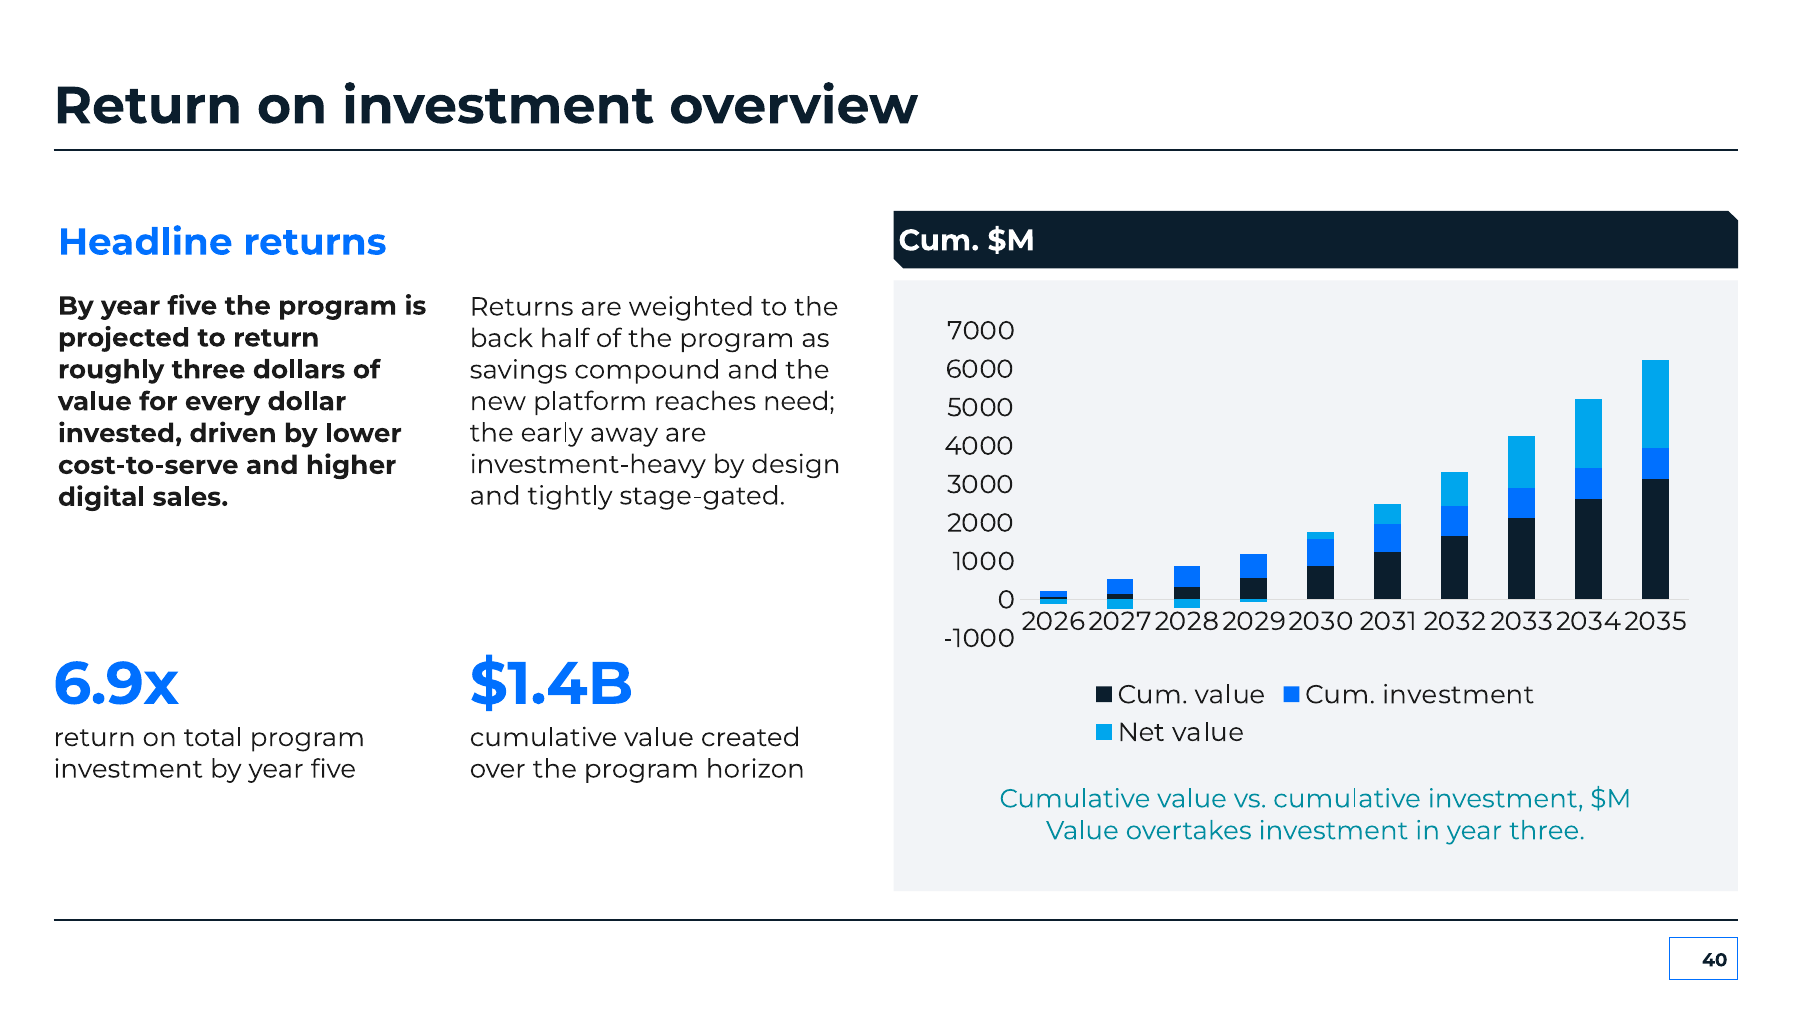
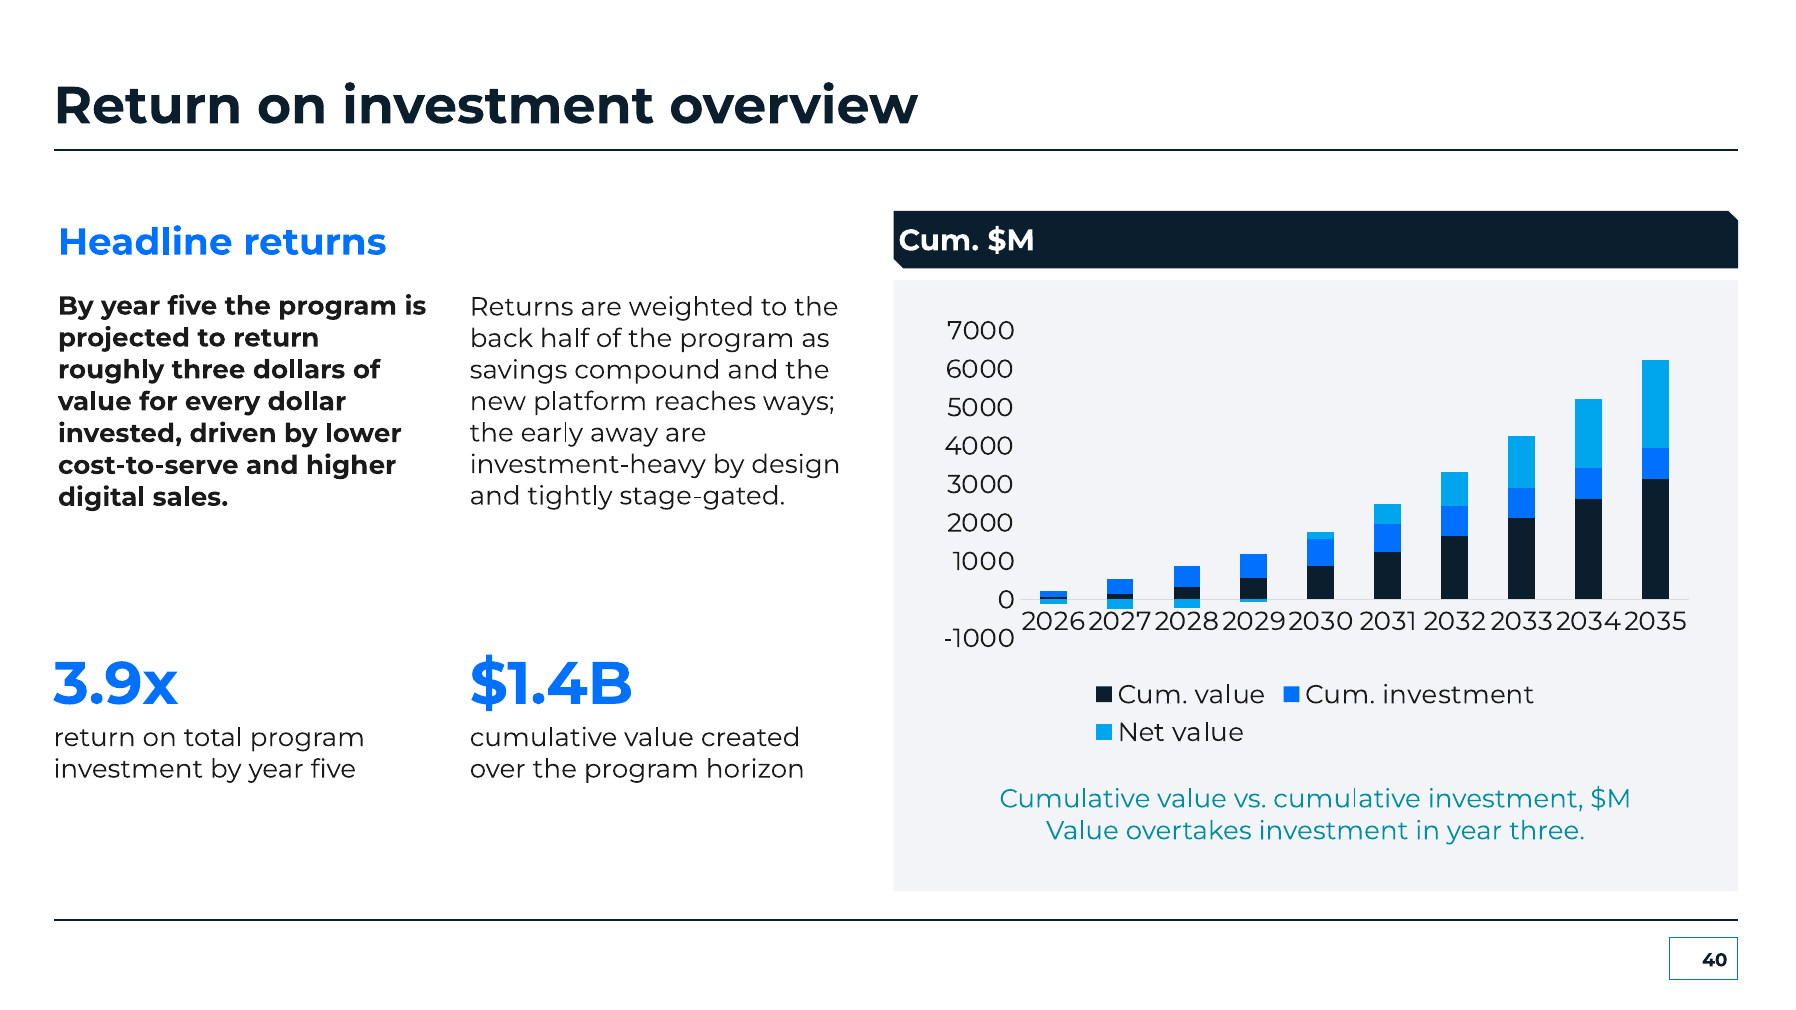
need: need -> ways
6.9x: 6.9x -> 3.9x
